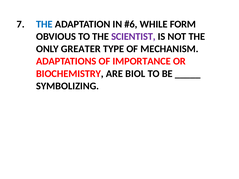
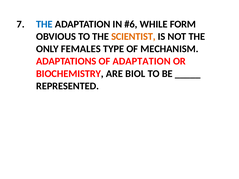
SCIENTIST colour: purple -> orange
GREATER: GREATER -> FEMALES
OF IMPORTANCE: IMPORTANCE -> ADAPTATION
SYMBOLIZING: SYMBOLIZING -> REPRESENTED
